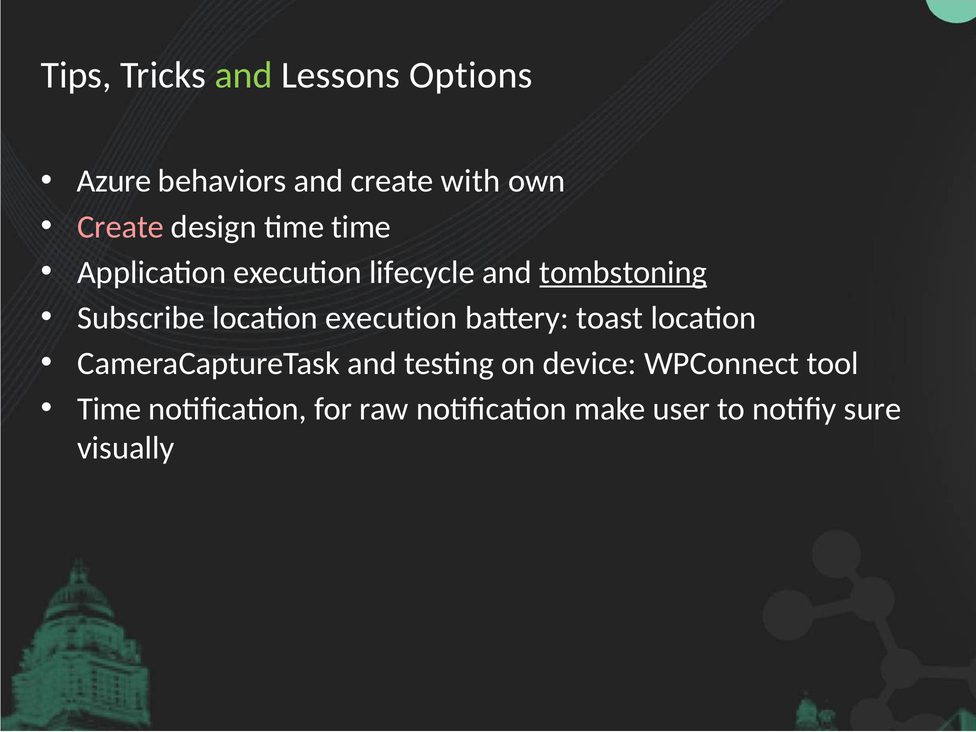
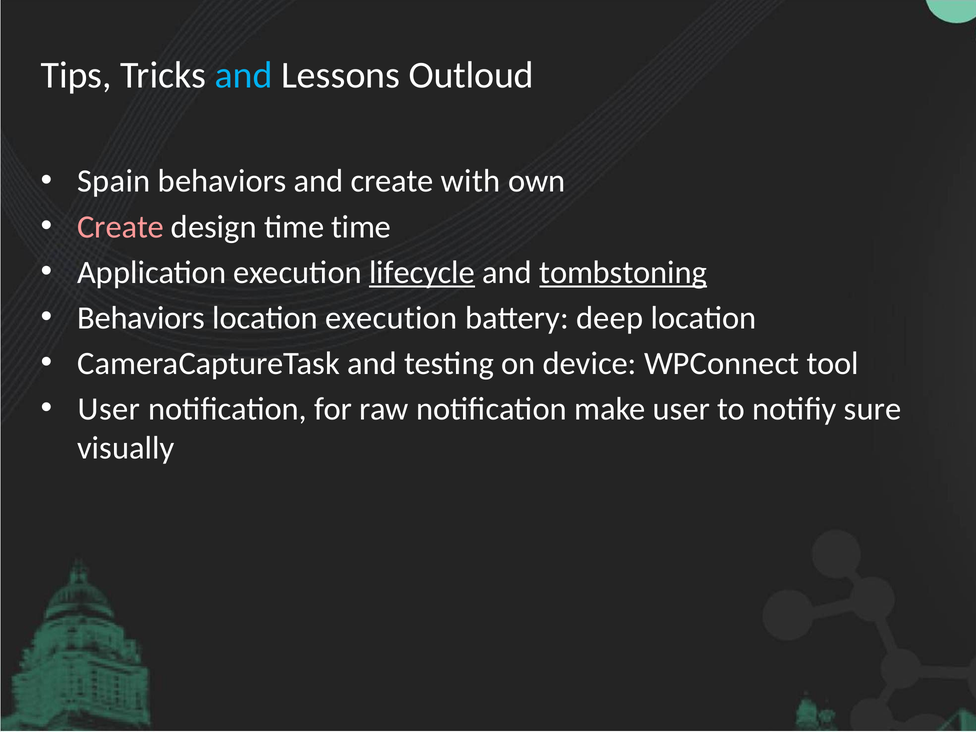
and at (244, 75) colour: light green -> light blue
Options: Options -> Outloud
Azure: Azure -> Spain
lifecycle underline: none -> present
Subscribe at (141, 318): Subscribe -> Behaviors
toast: toast -> deep
Time at (109, 409): Time -> User
